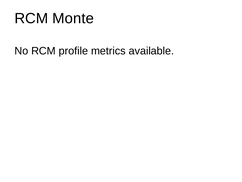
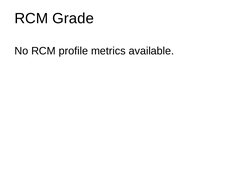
Monte: Monte -> Grade
